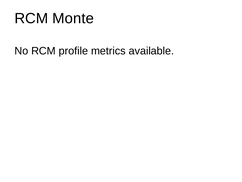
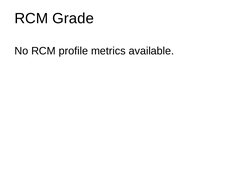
Monte: Monte -> Grade
